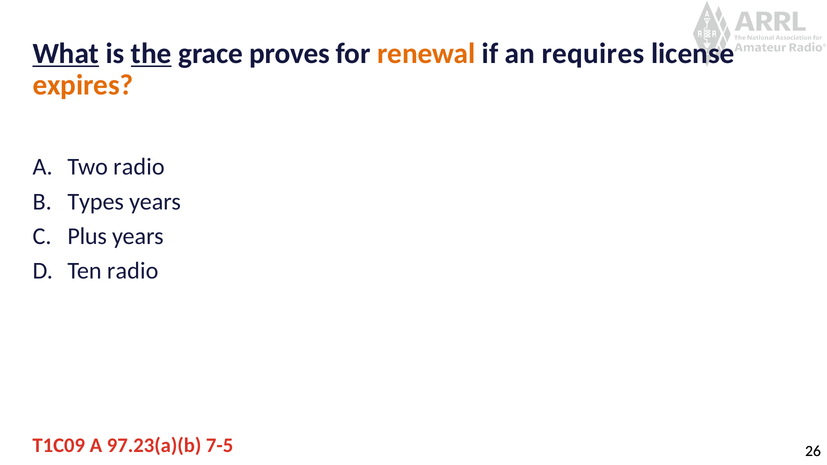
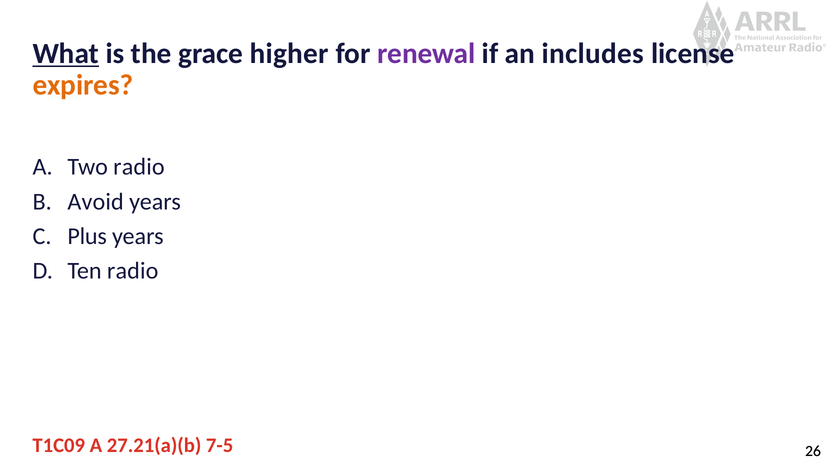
the underline: present -> none
proves: proves -> higher
renewal colour: orange -> purple
requires: requires -> includes
Types: Types -> Avoid
97.23(a)(b: 97.23(a)(b -> 27.21(a)(b
